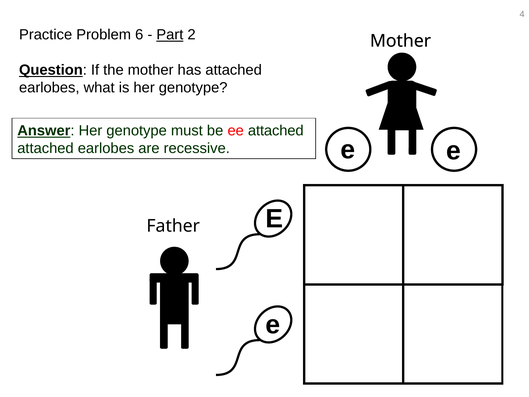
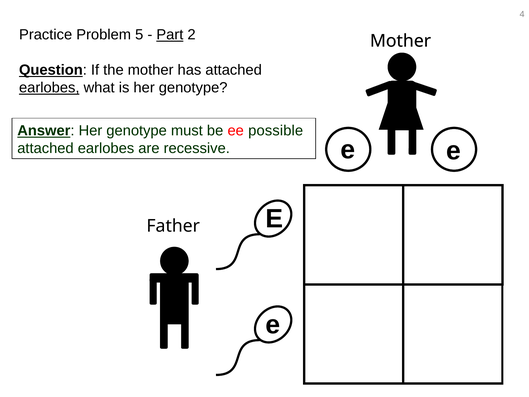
6: 6 -> 5
earlobes at (49, 88) underline: none -> present
ee attached: attached -> possible
